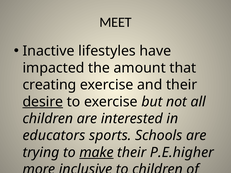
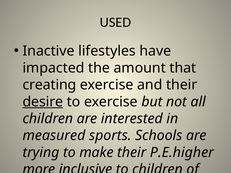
MEET: MEET -> USED
educators: educators -> measured
make underline: present -> none
